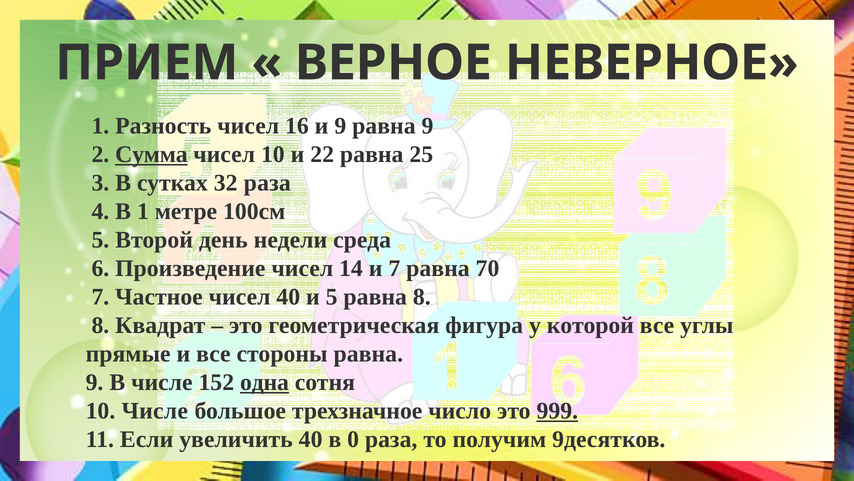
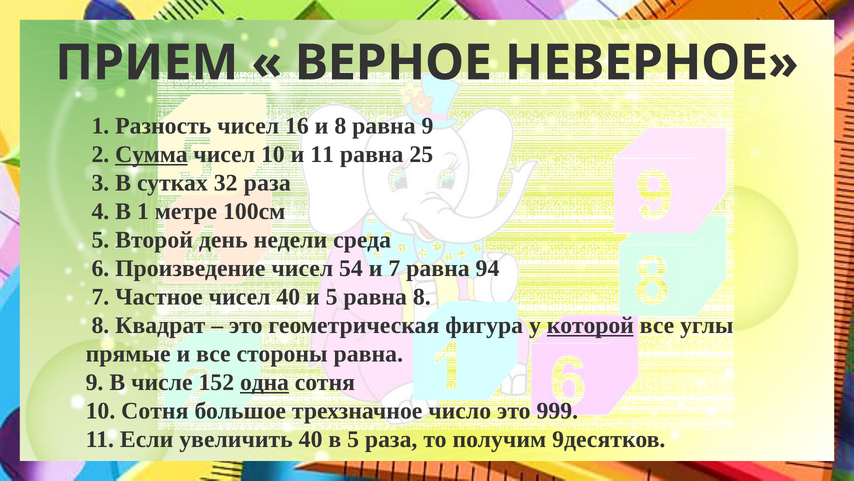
и 9: 9 -> 8
и 22: 22 -> 11
14: 14 -> 54
70: 70 -> 94
которой underline: none -> present
10 Числе: Числе -> Сотня
999 underline: present -> none
в 0: 0 -> 5
